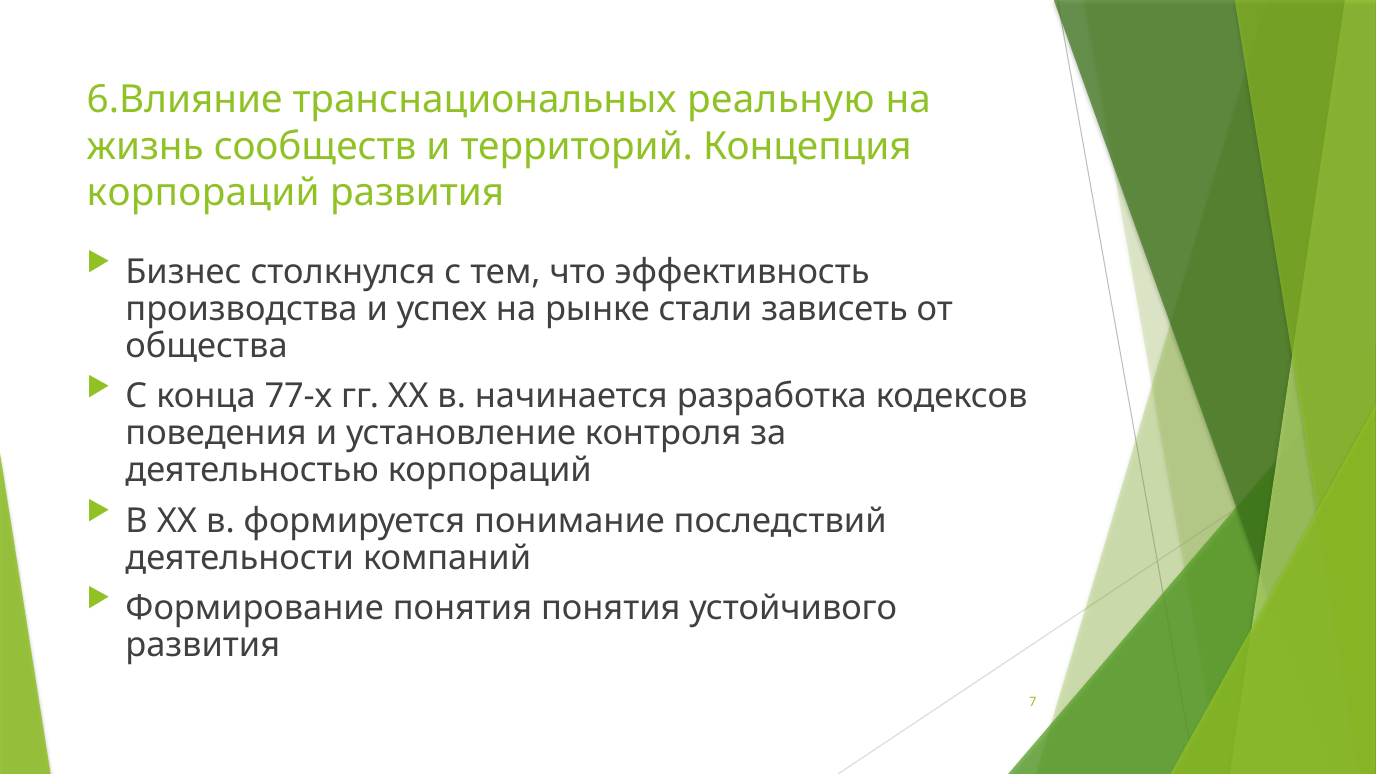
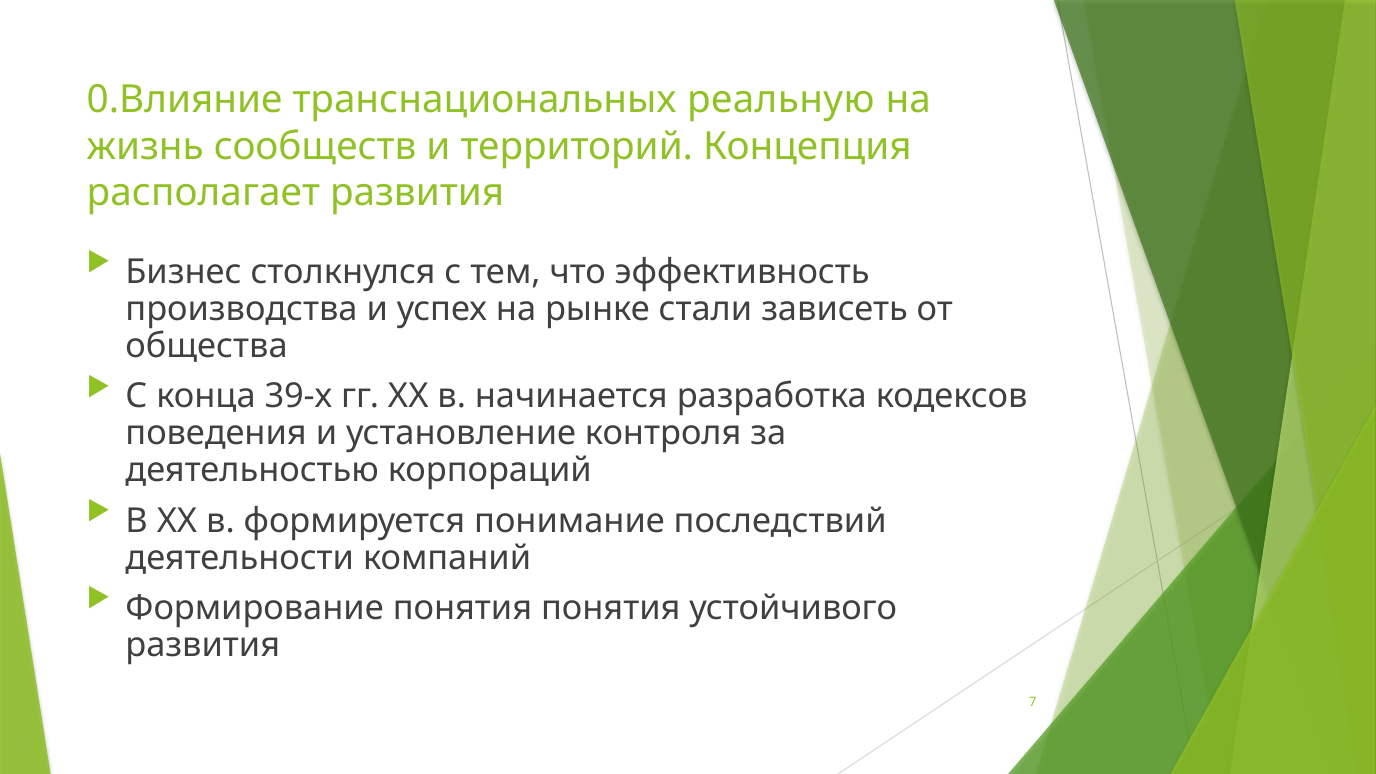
6.Влияние: 6.Влияние -> 0.Влияние
корпораций at (203, 193): корпораций -> располагает
77-х: 77-х -> 39-х
